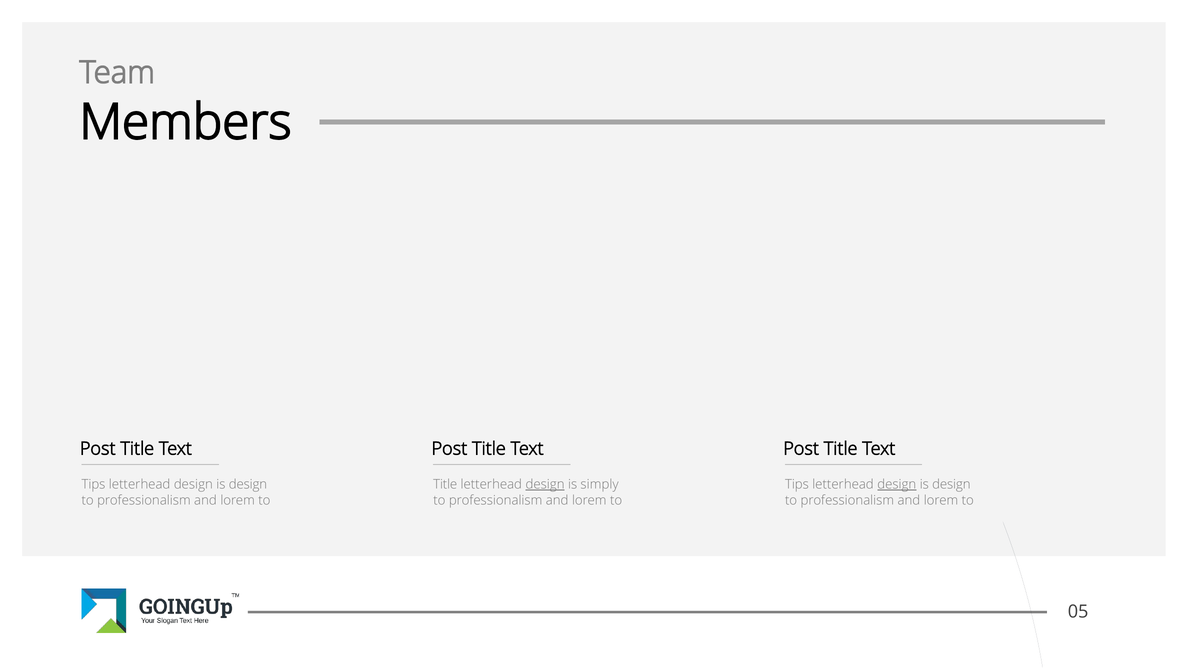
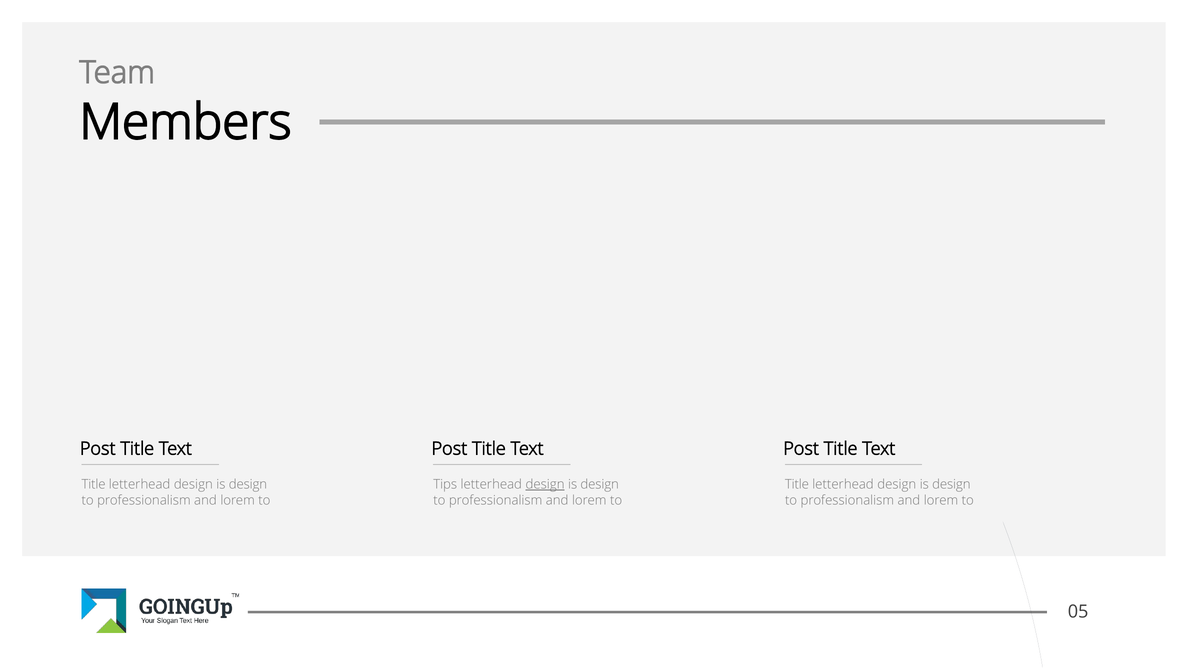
Tips at (93, 485): Tips -> Title
Title at (445, 485): Title -> Tips
simply at (600, 485): simply -> design
Tips at (797, 485): Tips -> Title
design at (897, 485) underline: present -> none
